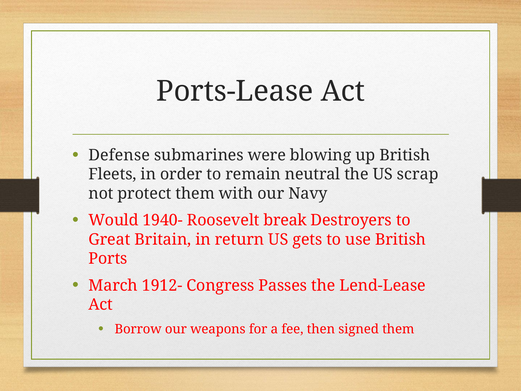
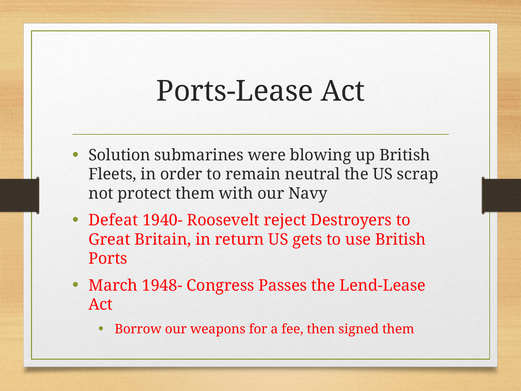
Defense: Defense -> Solution
Would: Would -> Defeat
break: break -> reject
1912-: 1912- -> 1948-
